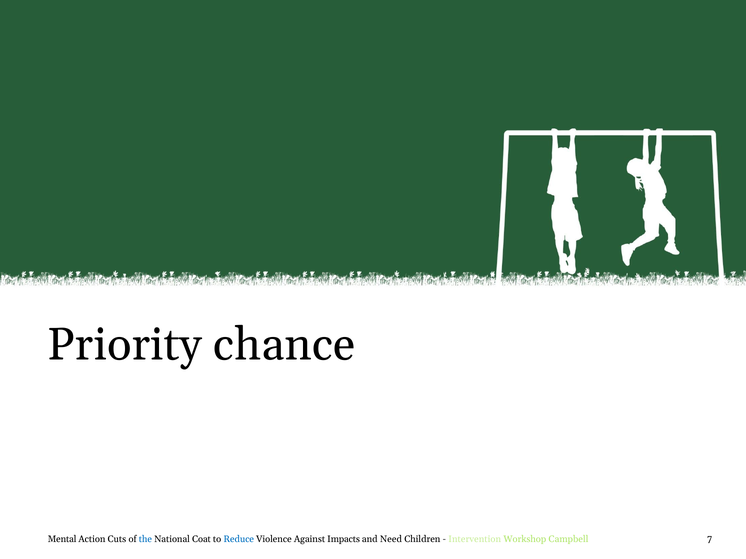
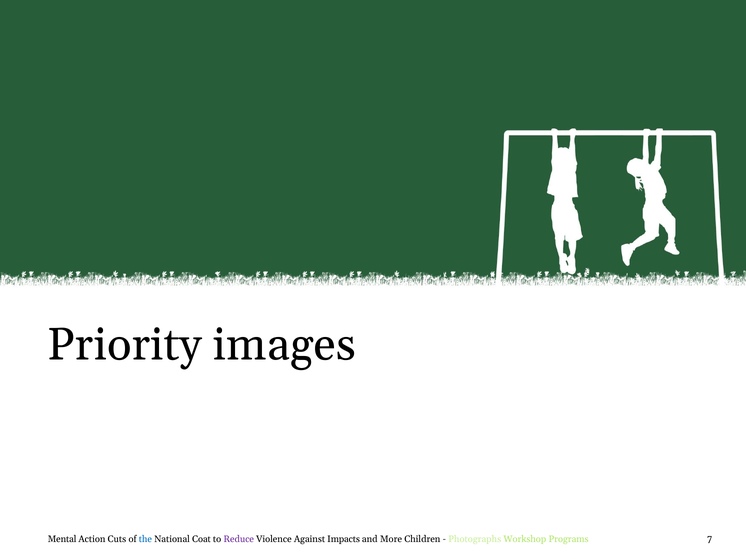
chance: chance -> images
Reduce colour: blue -> purple
Need: Need -> More
Intervention: Intervention -> Photographs
Campbell: Campbell -> Programs
